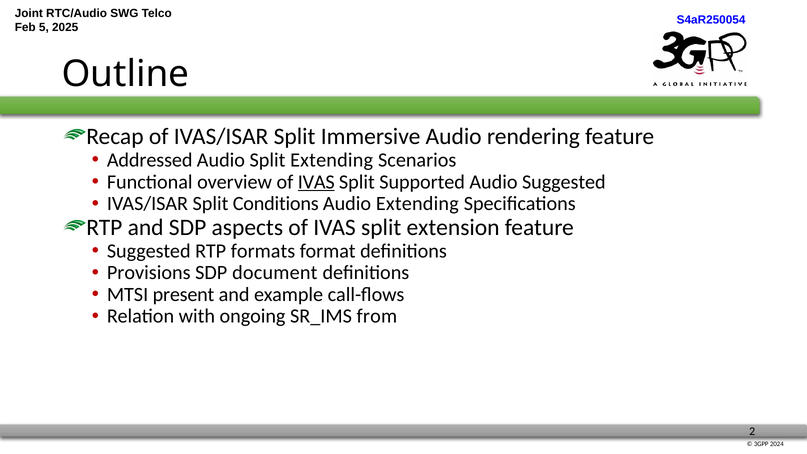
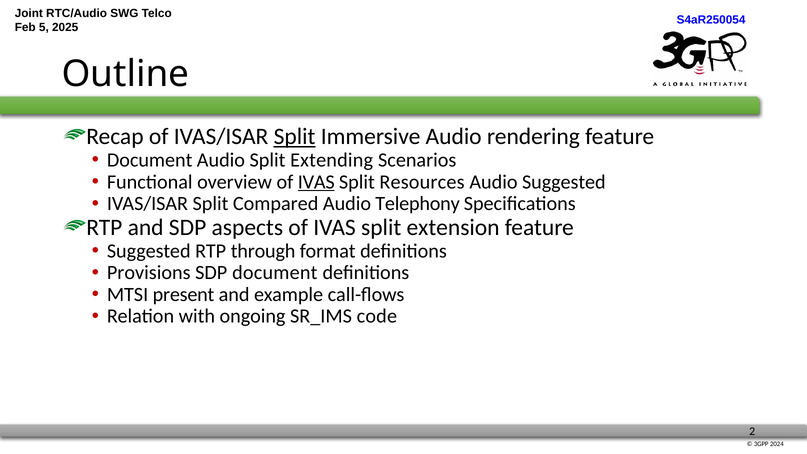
Split at (295, 136) underline: none -> present
Addressed at (150, 160): Addressed -> Document
Supported: Supported -> Resources
Conditions: Conditions -> Compared
Audio Extending: Extending -> Telephony
formats: formats -> through
from: from -> code
